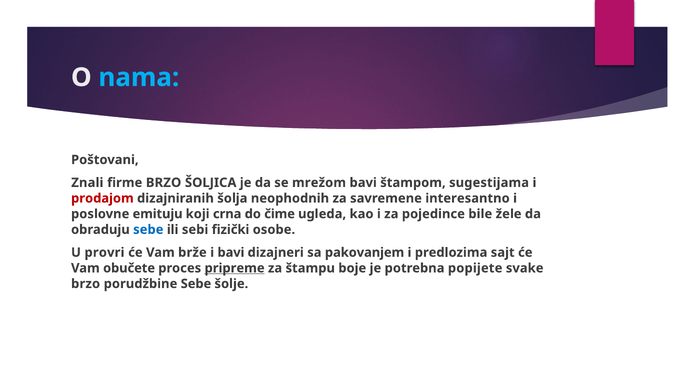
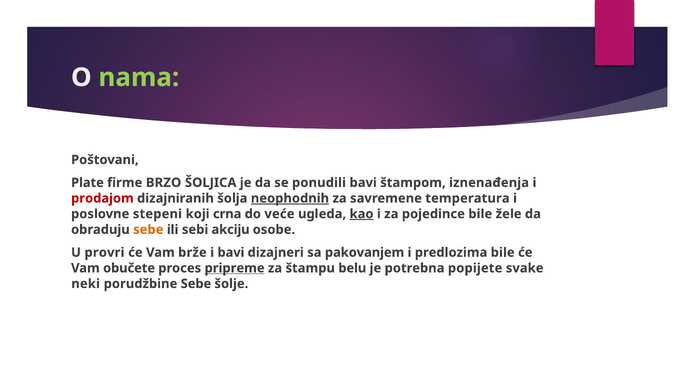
nama colour: light blue -> light green
Znali: Znali -> Plate
mrežom: mrežom -> ponudili
sugestijama: sugestijama -> iznenađenja
neophodnih underline: none -> present
interesantno: interesantno -> temperatura
emituju: emituju -> stepeni
čime: čime -> veće
kao underline: none -> present
sebe at (148, 230) colour: blue -> orange
fizički: fizički -> akciju
predlozima sajt: sajt -> bile
boje: boje -> belu
brzo at (86, 284): brzo -> neki
